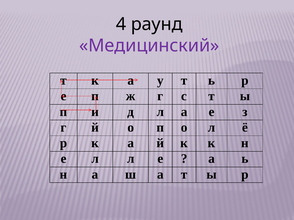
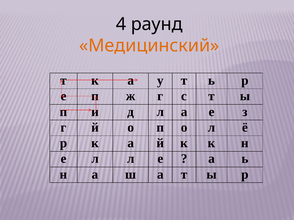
Медицинский colour: purple -> orange
